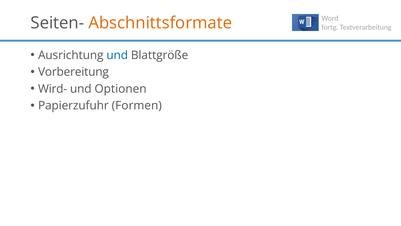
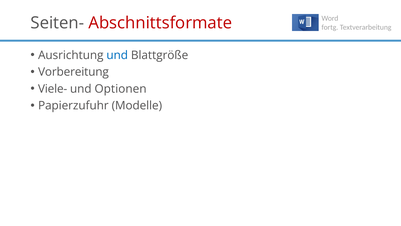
Abschnittsformate colour: orange -> red
Wird-: Wird- -> Viele-
Formen: Formen -> Modelle
